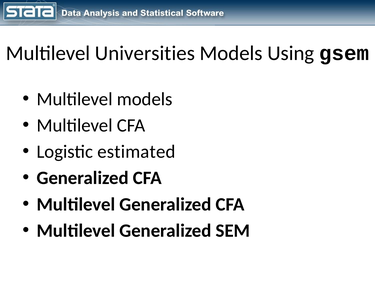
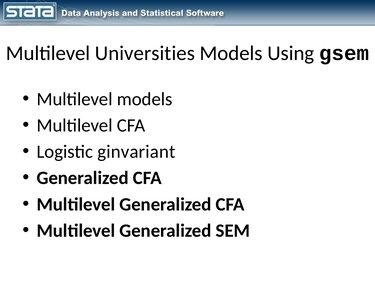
estimated: estimated -> ginvariant
